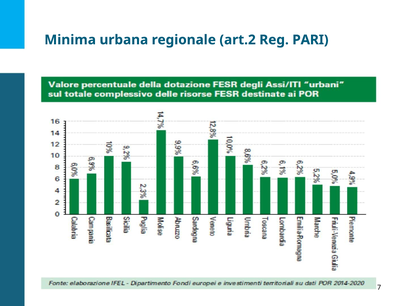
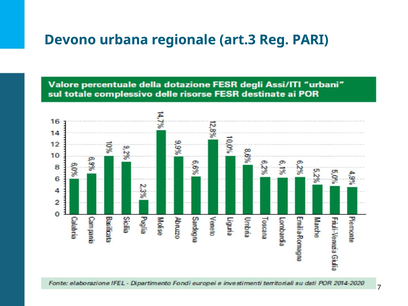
Minima: Minima -> Devono
art.2: art.2 -> art.3
